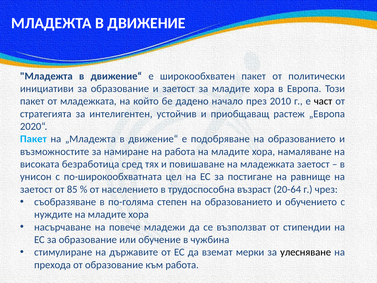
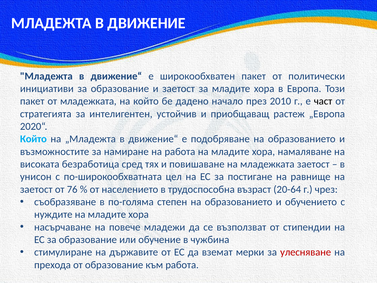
Пакет at (33, 139): Пакет -> Който
85: 85 -> 76
улесняване colour: black -> red
